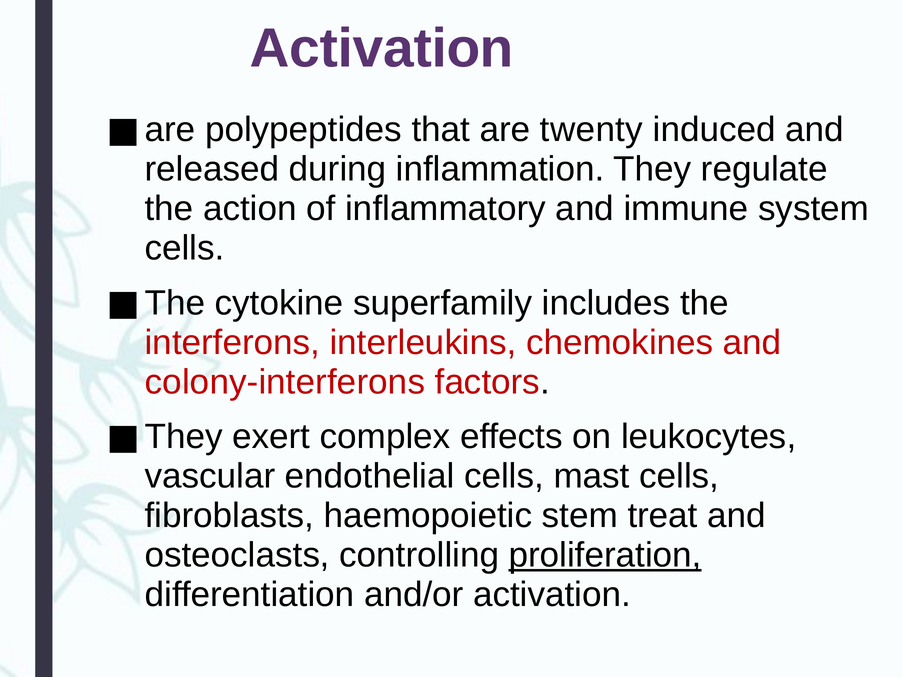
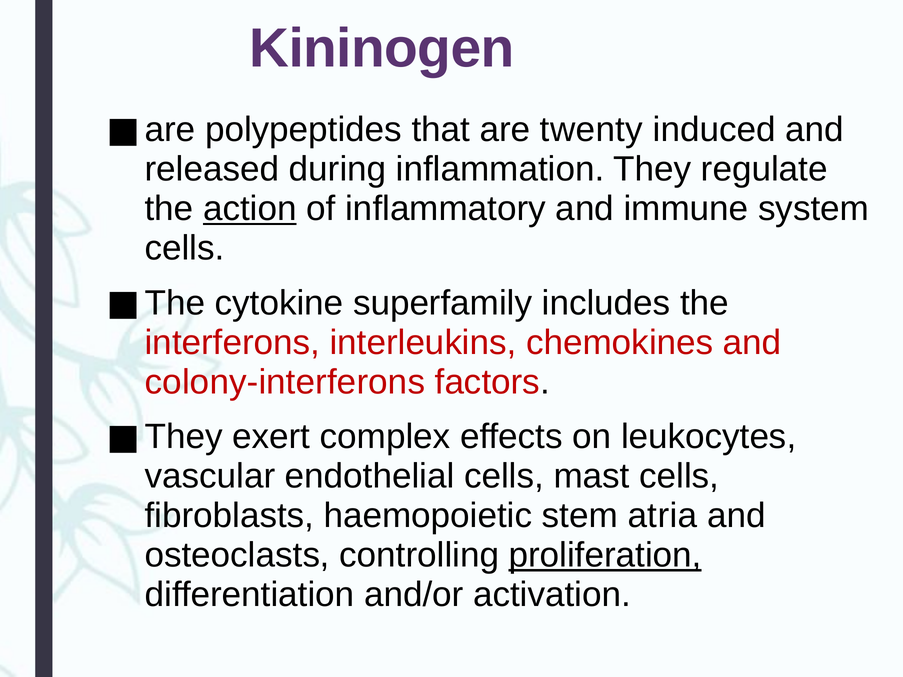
Activation at (382, 49): Activation -> Kininogen
action underline: none -> present
treat: treat -> atria
